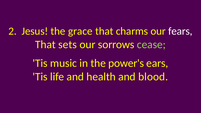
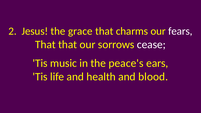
That sets: sets -> that
cease colour: light green -> white
power's: power's -> peace's
